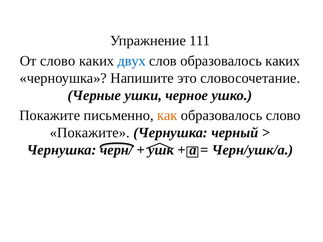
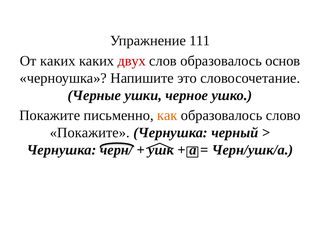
От слово: слово -> каких
двух colour: blue -> red
образовалось каких: каких -> основ
